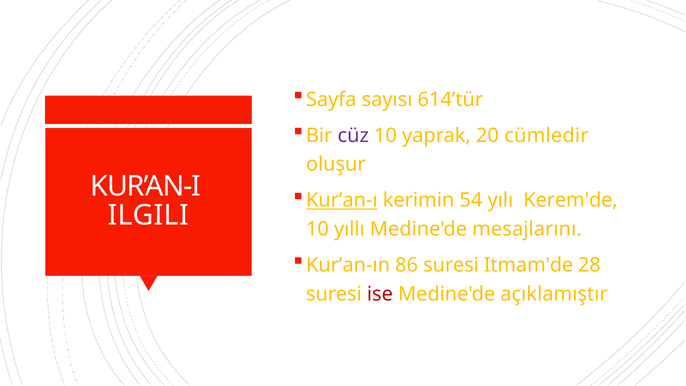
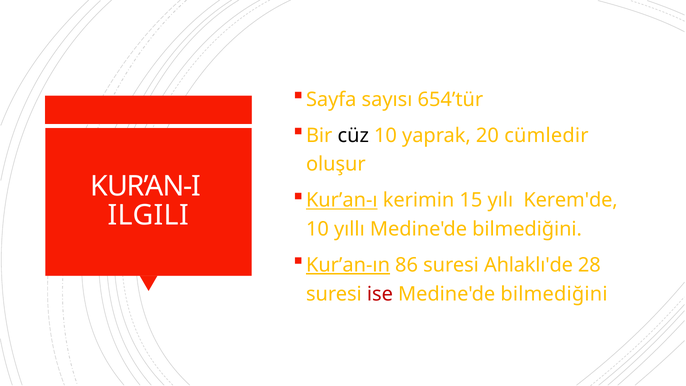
614’tür: 614’tür -> 654’tür
cüz colour: purple -> black
54: 54 -> 15
yıllı Medine'de mesajlarını: mesajlarını -> bilmediğini
Kur’an-ın underline: none -> present
Itmam'de: Itmam'de -> Ahlaklı'de
açıklamıştır at (554, 294): açıklamıştır -> bilmediğini
